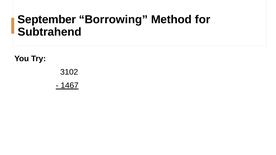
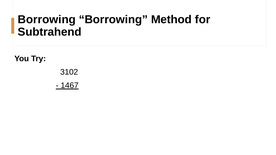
September at (47, 19): September -> Borrowing
